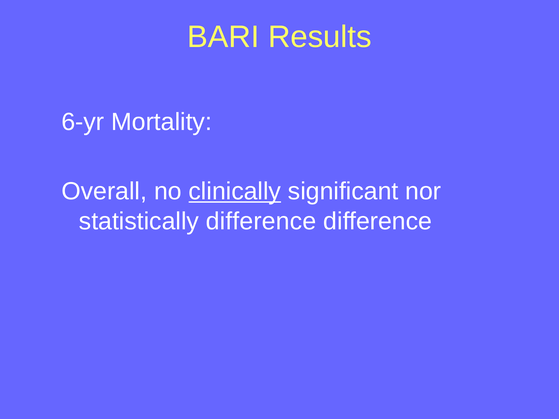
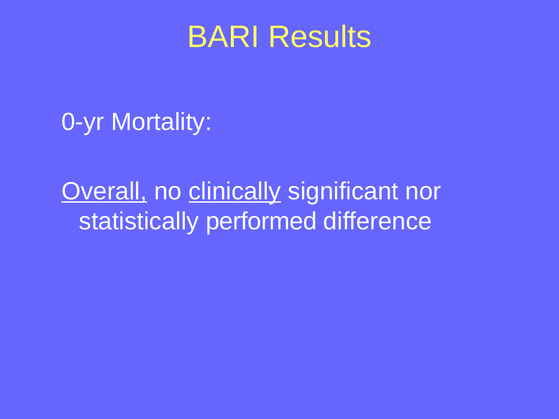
6-yr: 6-yr -> 0-yr
Overall underline: none -> present
statistically difference: difference -> performed
